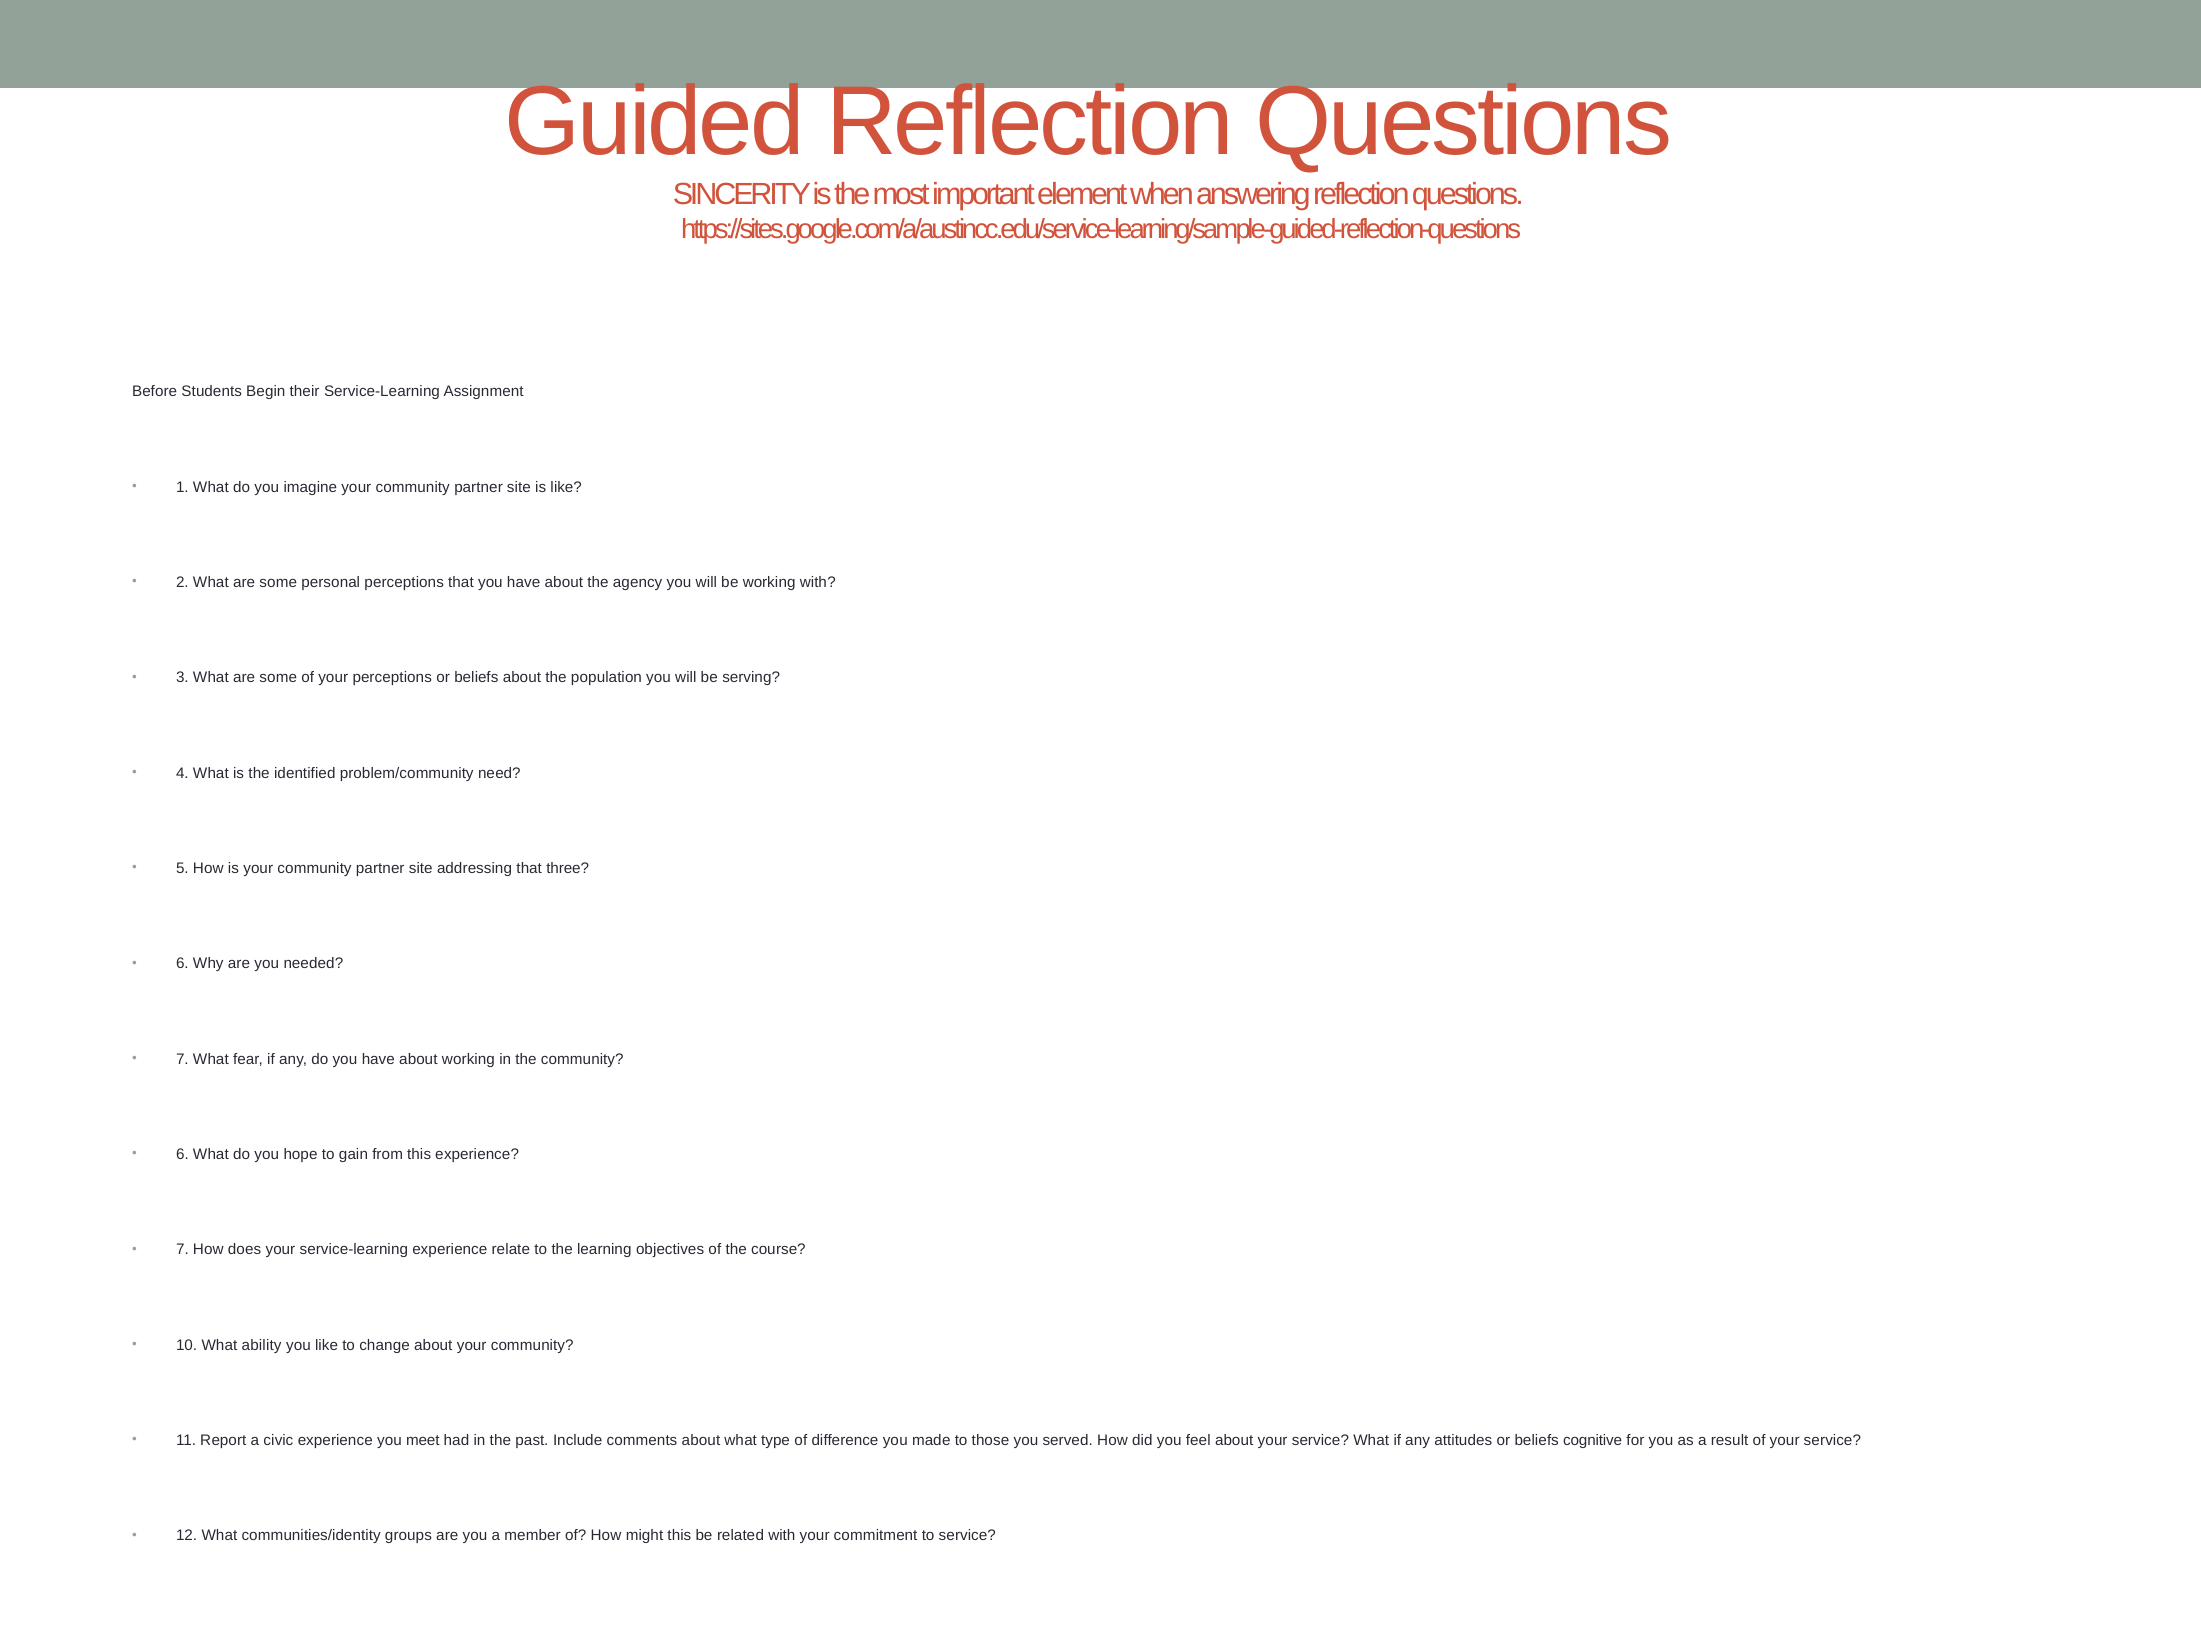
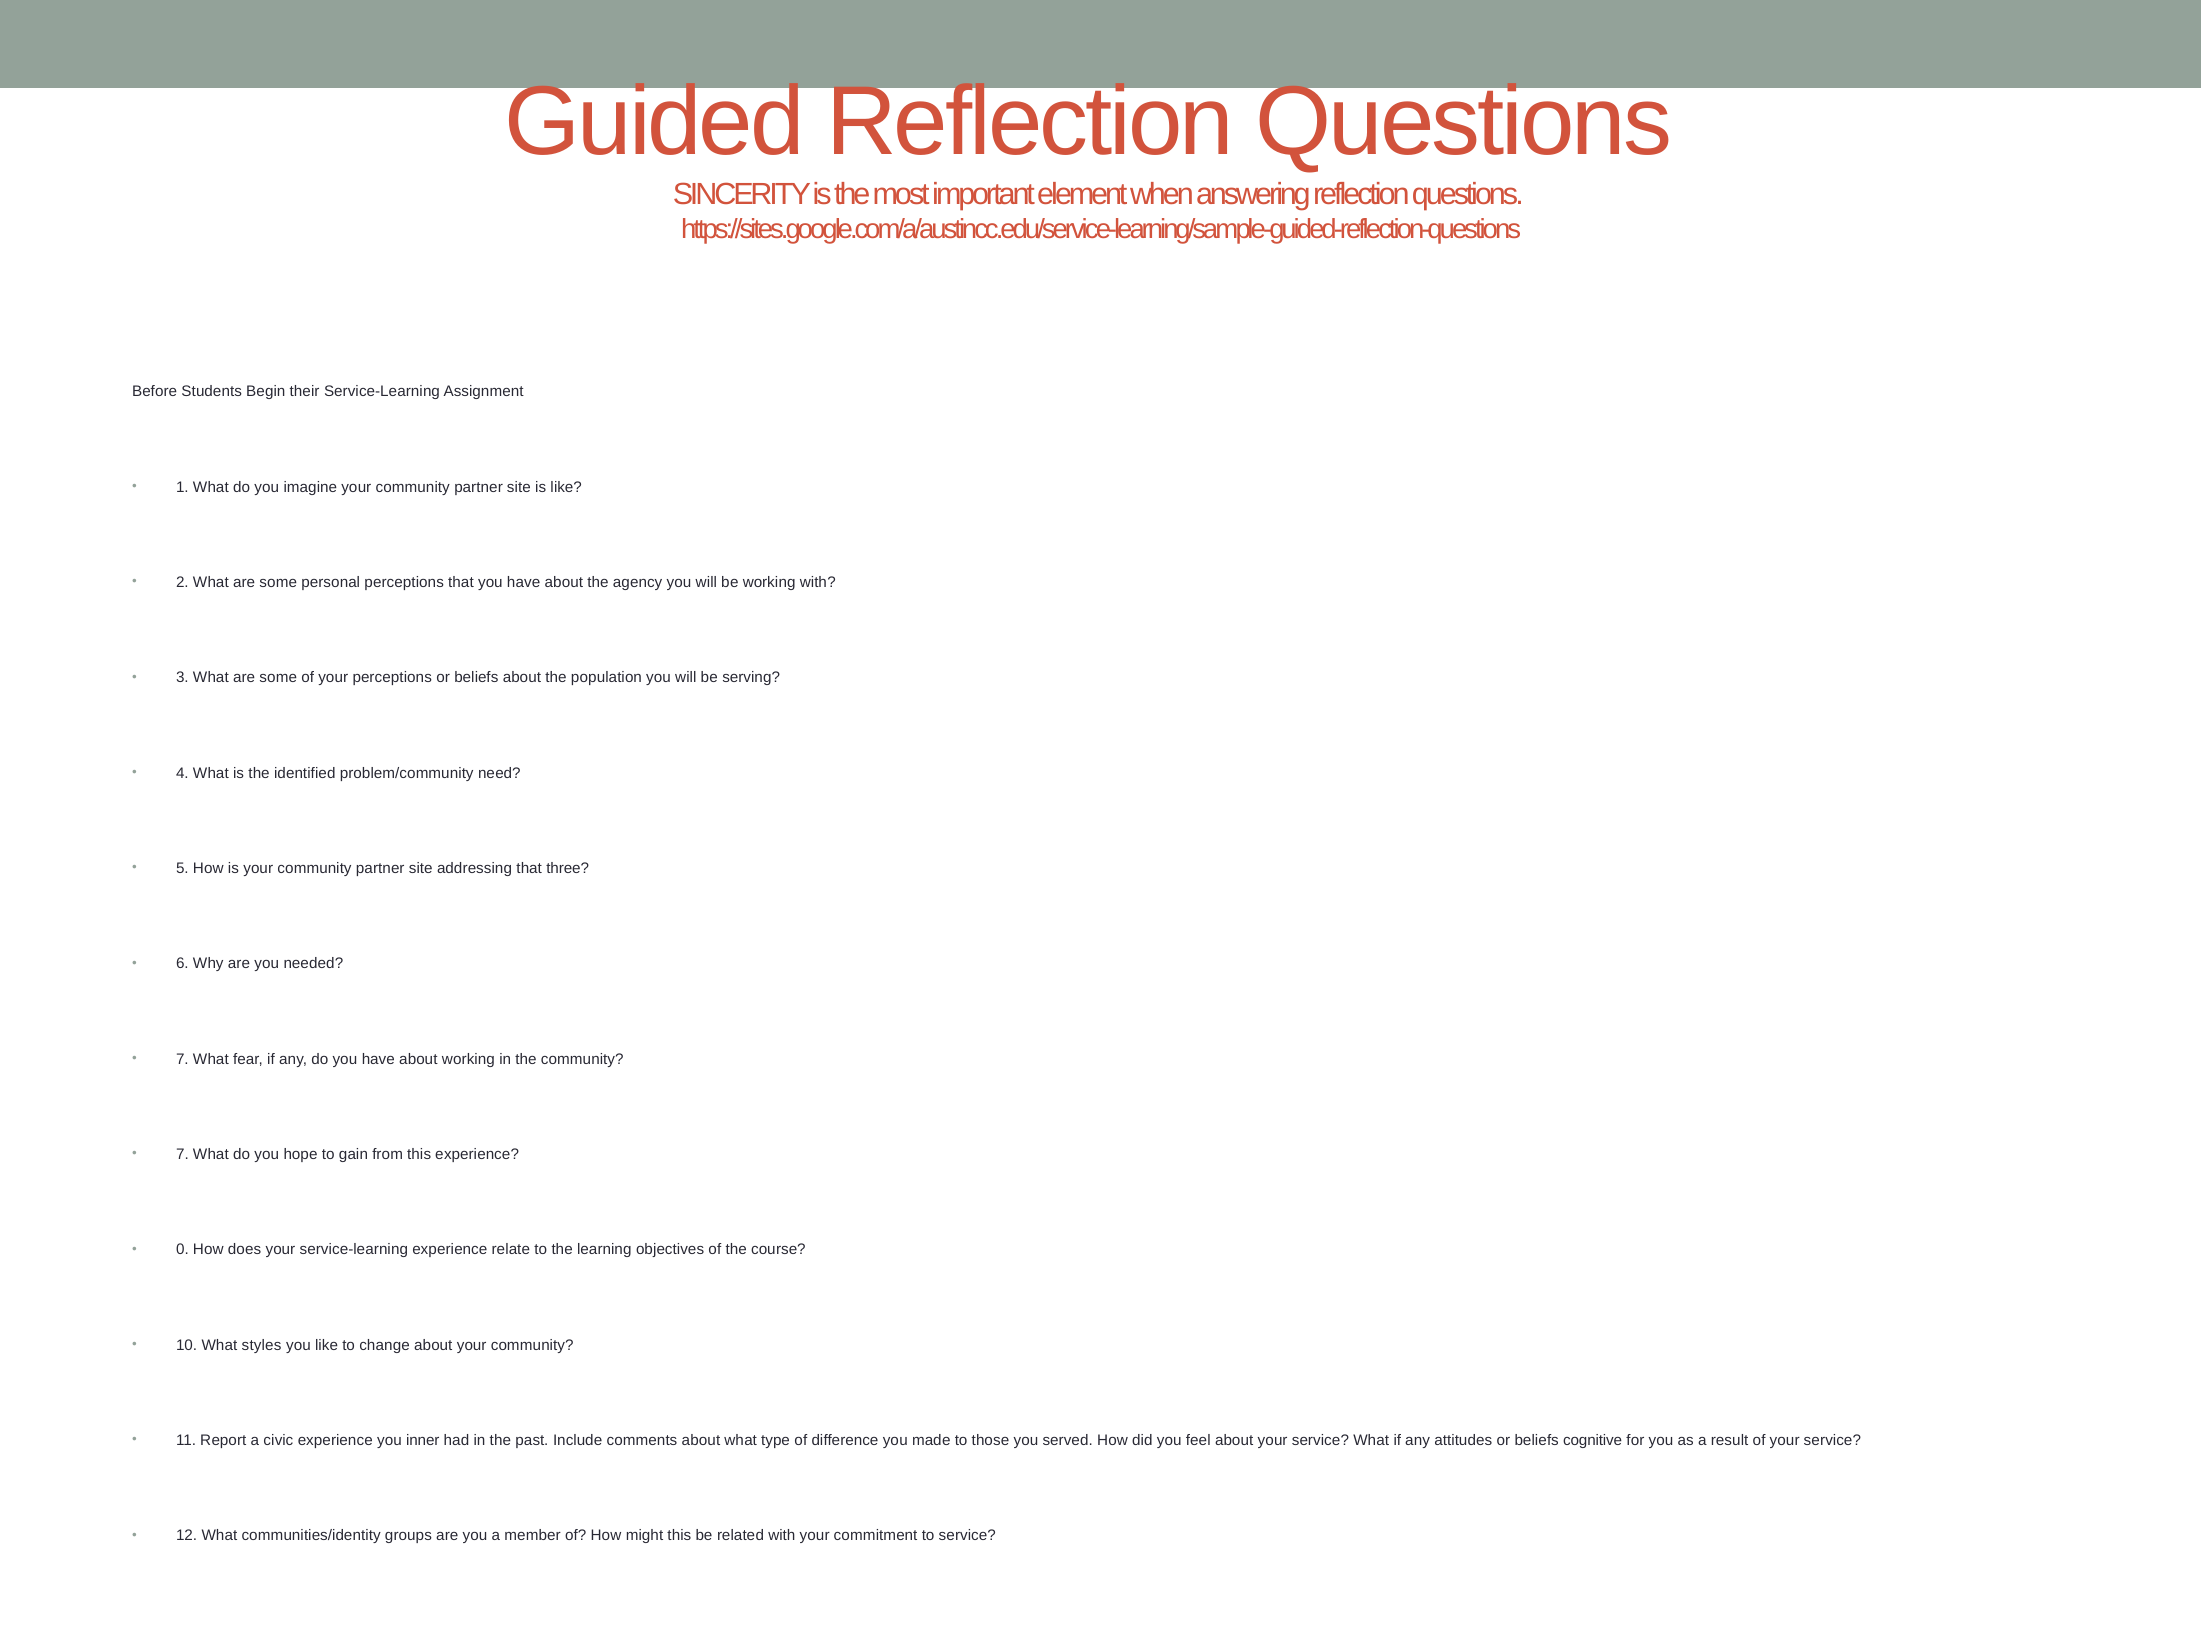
6 at (182, 1154): 6 -> 7
7 at (182, 1249): 7 -> 0
ability: ability -> styles
meet: meet -> inner
